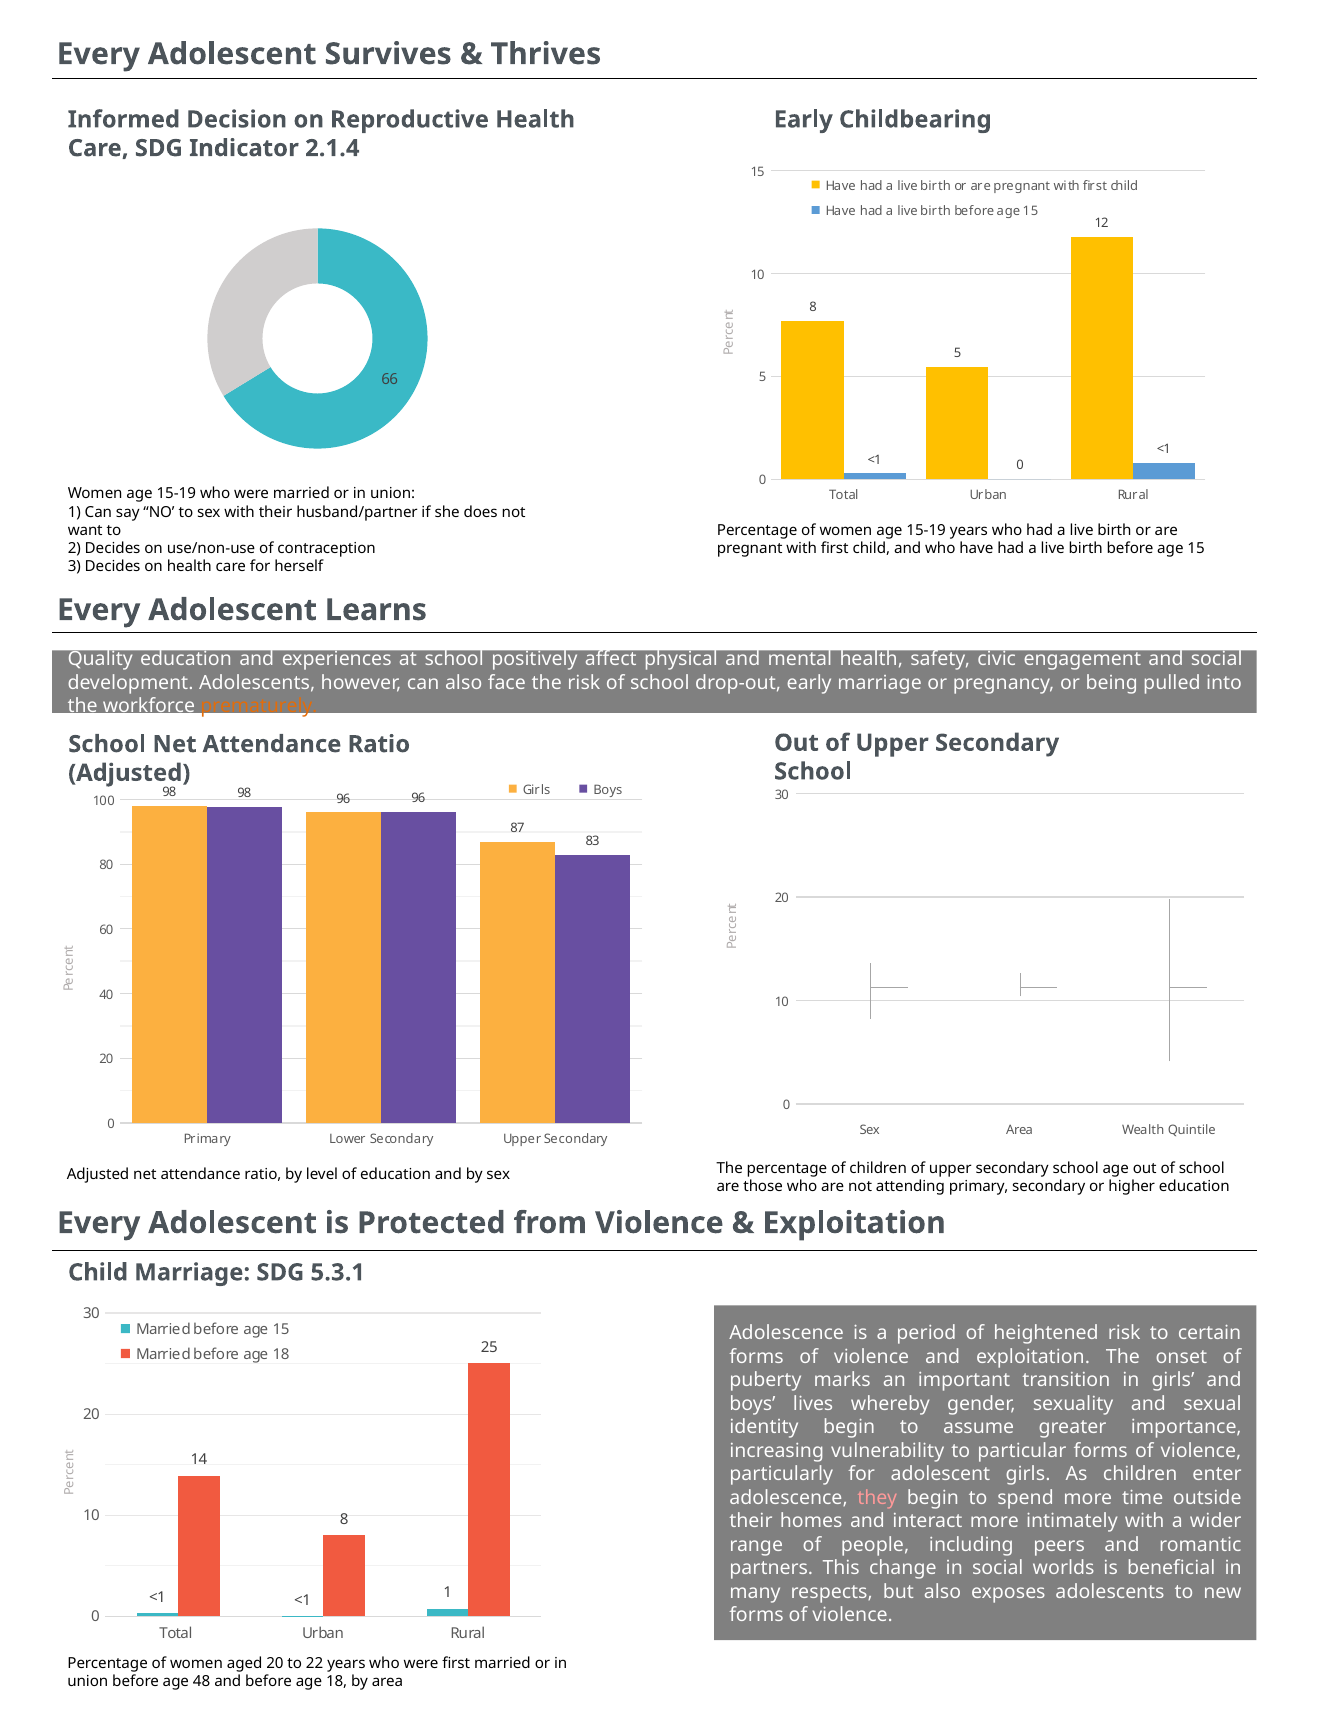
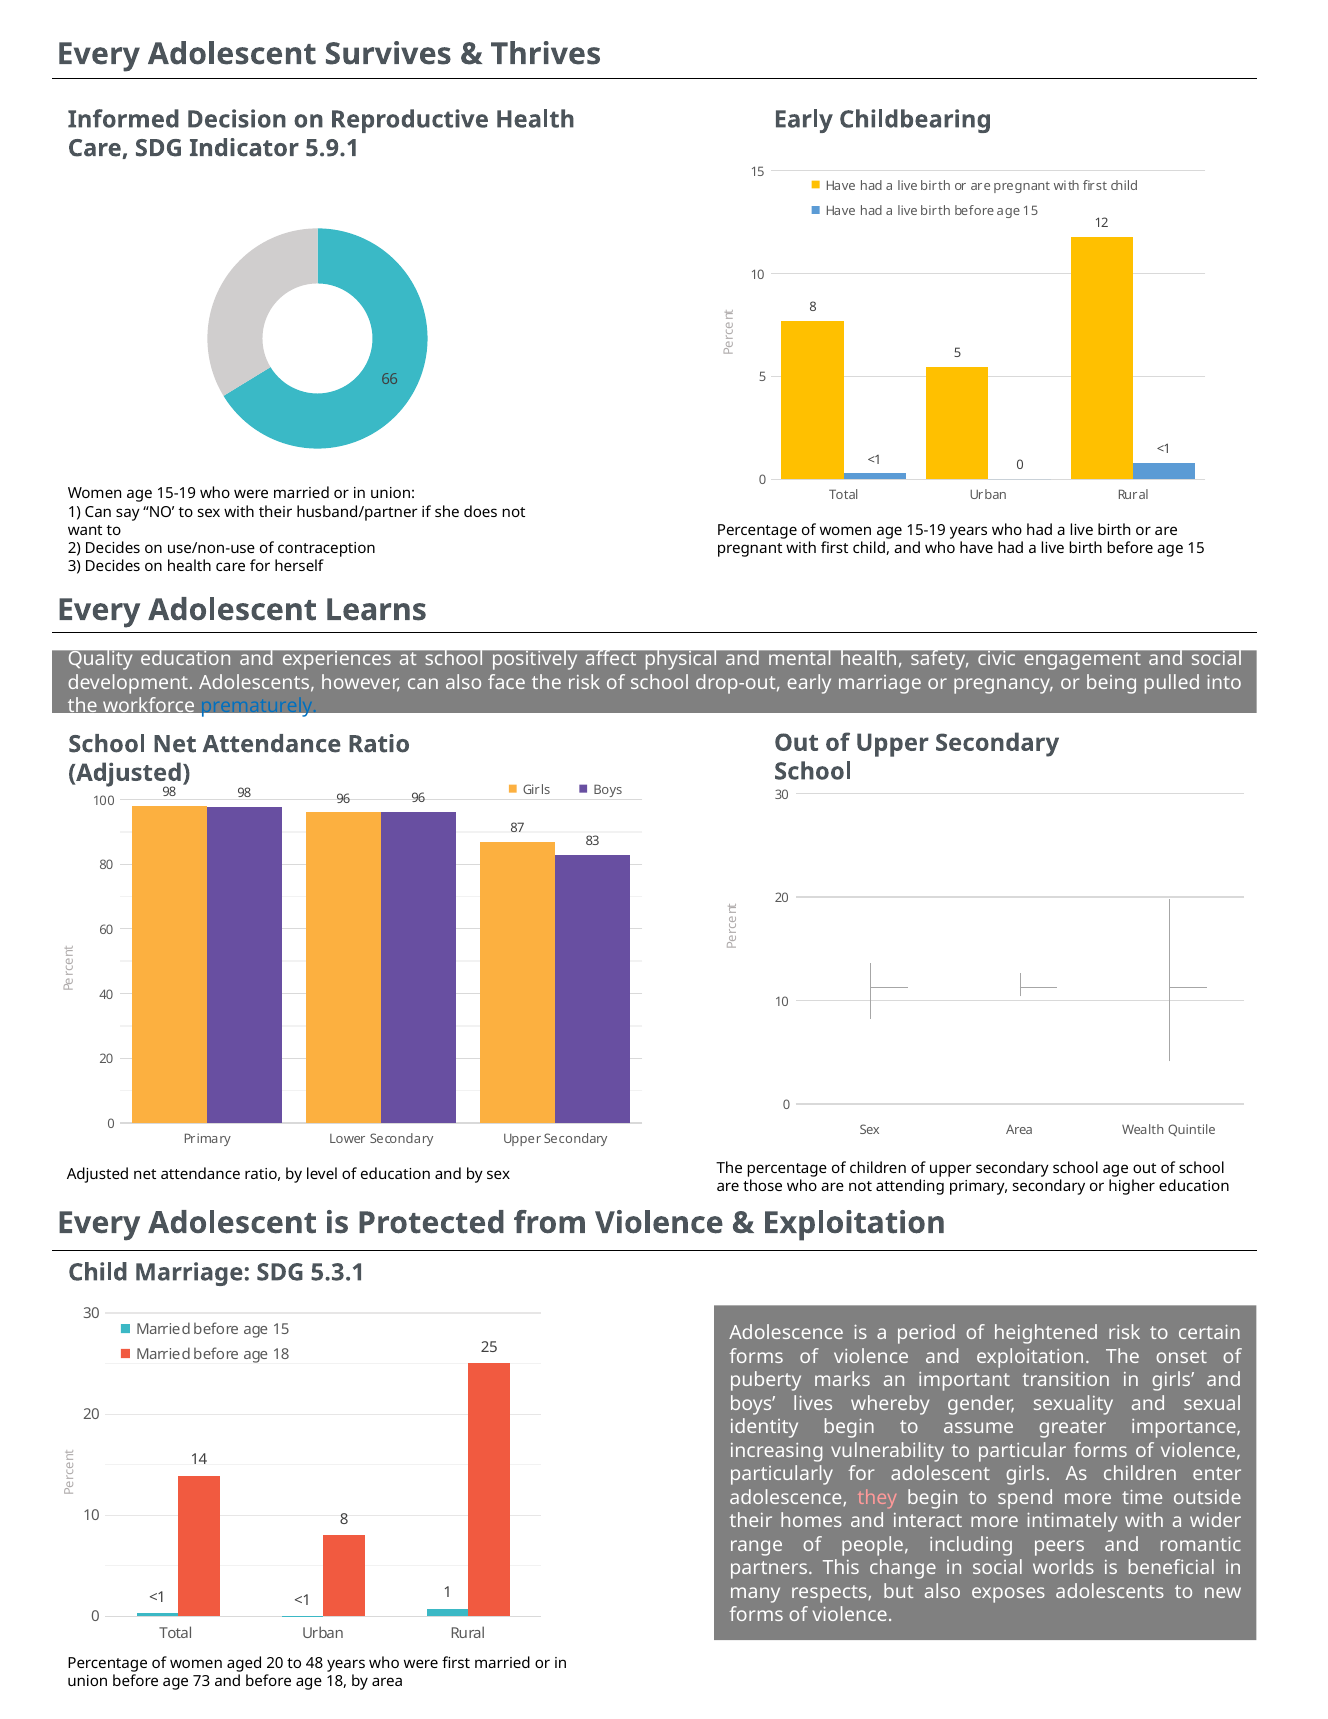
2.1.4: 2.1.4 -> 5.9.1
prematurely colour: orange -> blue
22: 22 -> 48
48: 48 -> 73
